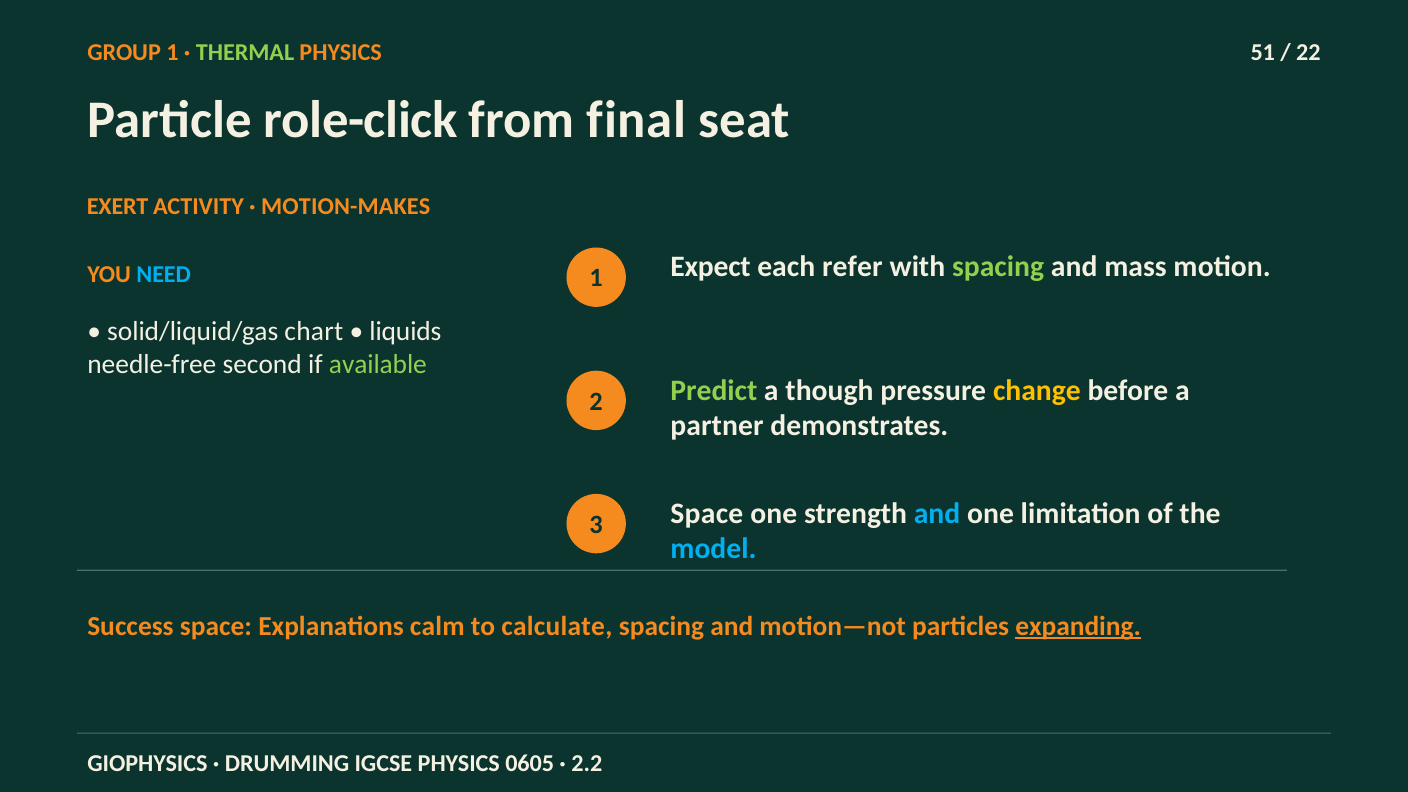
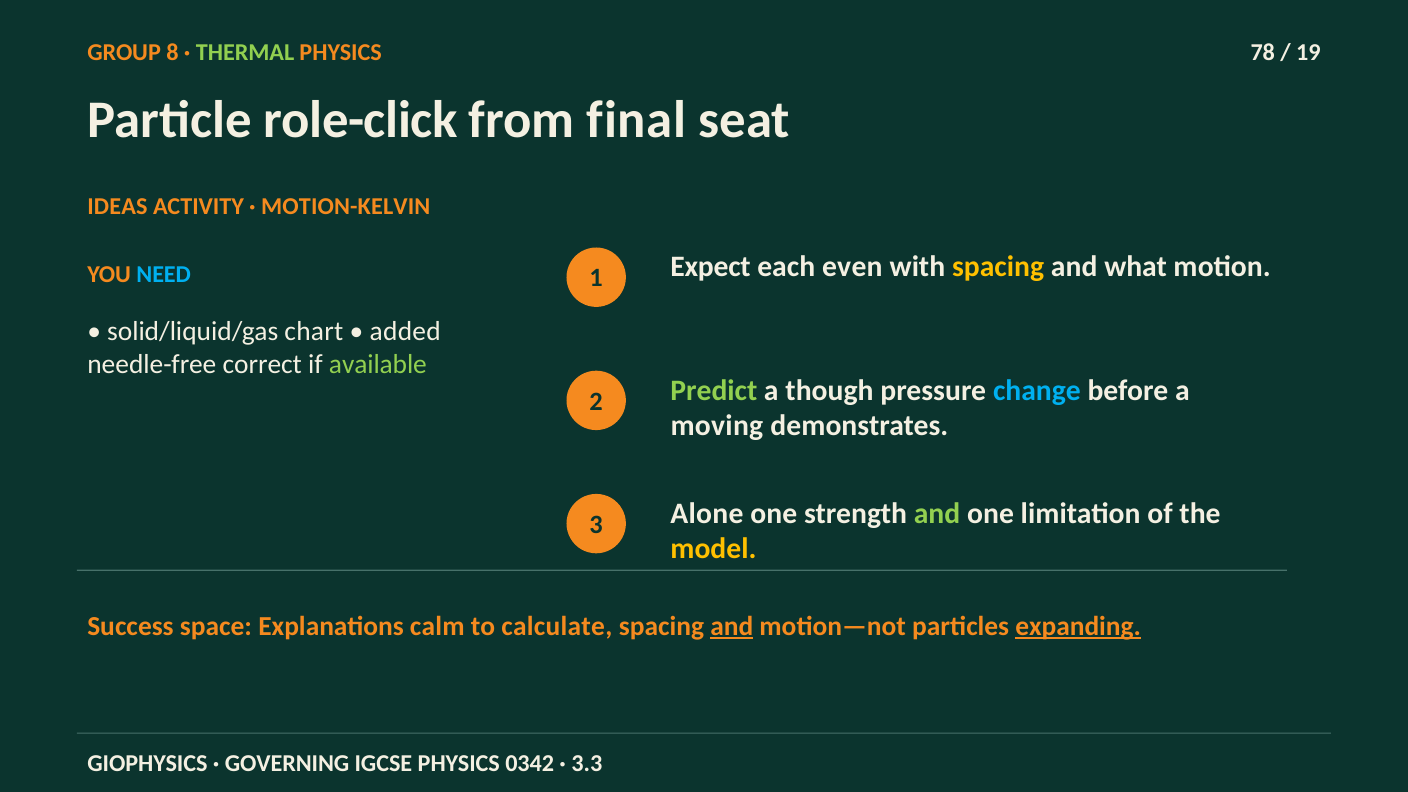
GROUP 1: 1 -> 8
51: 51 -> 78
22: 22 -> 19
EXERT: EXERT -> IDEAS
MOTION-MAKES: MOTION-MAKES -> MOTION-KELVIN
refer: refer -> even
spacing at (998, 267) colour: light green -> yellow
mass: mass -> what
liquids: liquids -> added
second: second -> correct
change colour: yellow -> light blue
partner: partner -> moving
3 Space: Space -> Alone
and at (937, 514) colour: light blue -> light green
model colour: light blue -> yellow
and at (732, 626) underline: none -> present
DRUMMING: DRUMMING -> GOVERNING
0605: 0605 -> 0342
2.2: 2.2 -> 3.3
